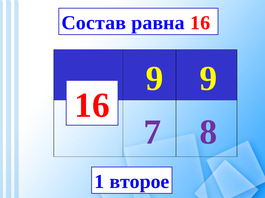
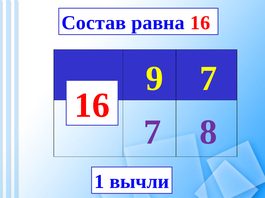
9 9: 9 -> 7
второе: второе -> вычли
